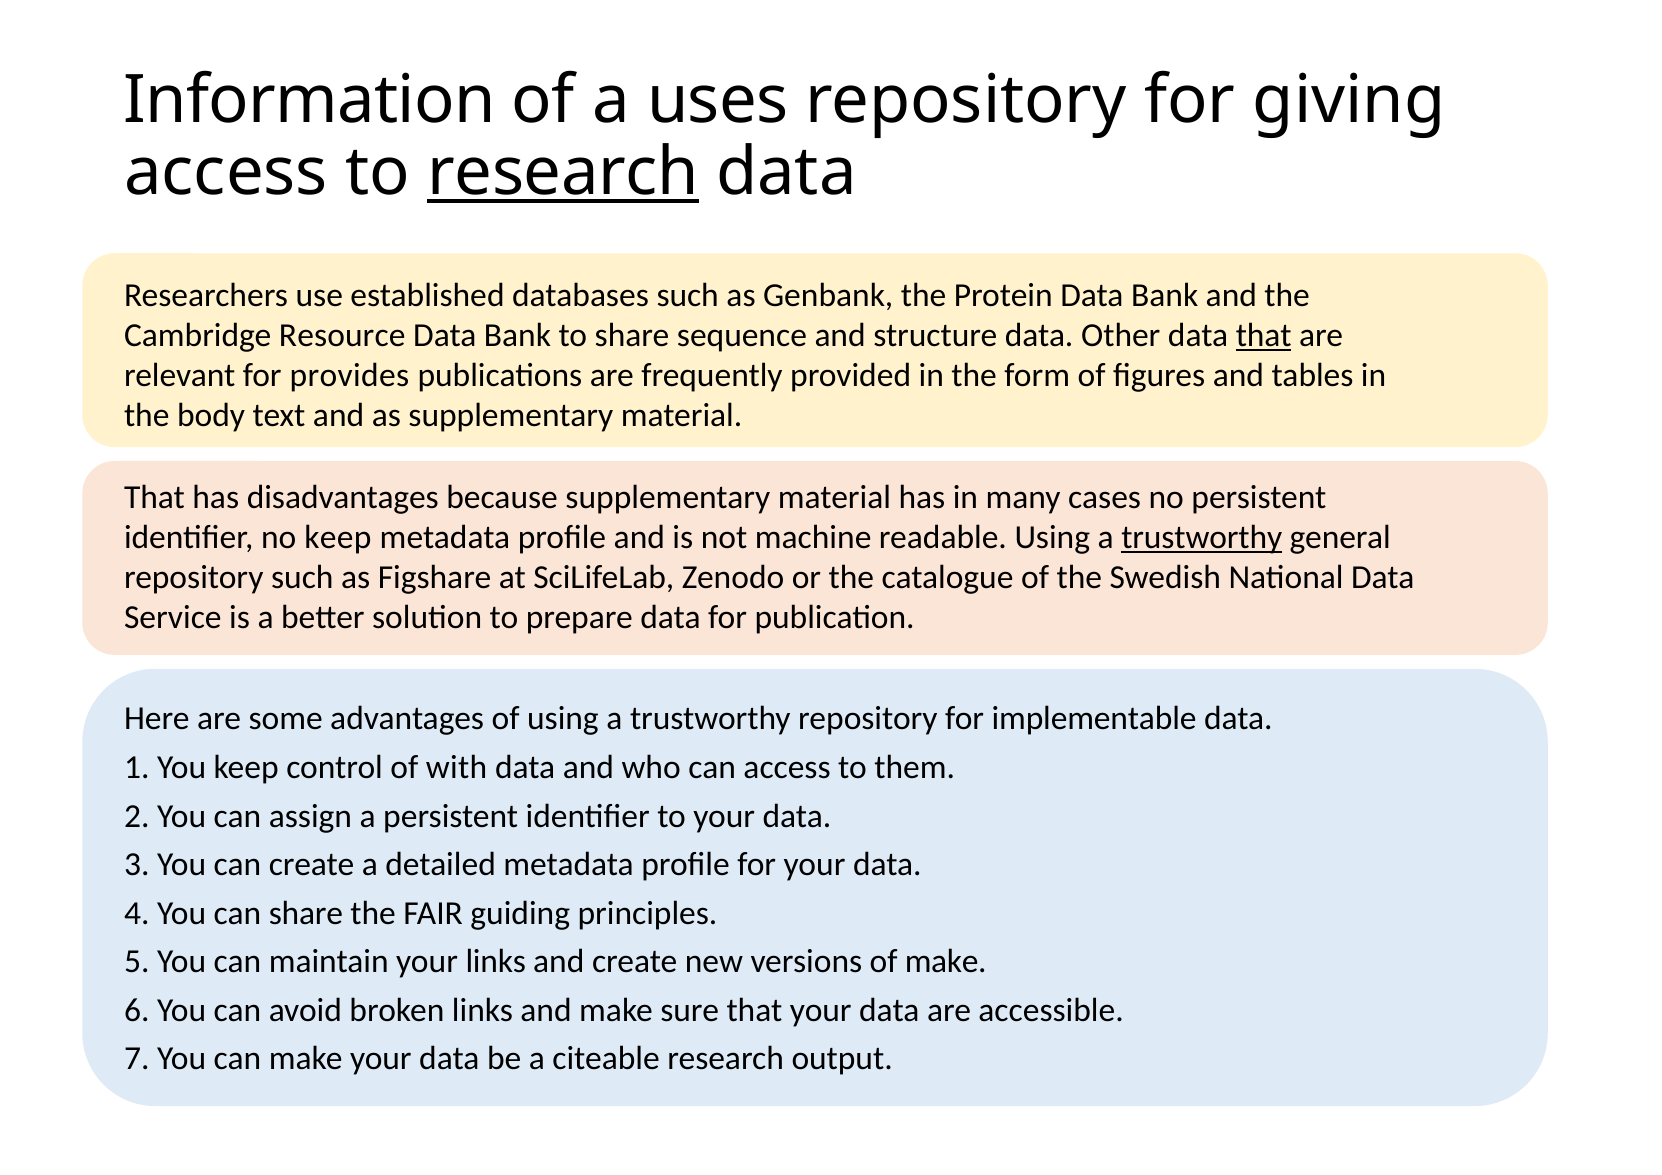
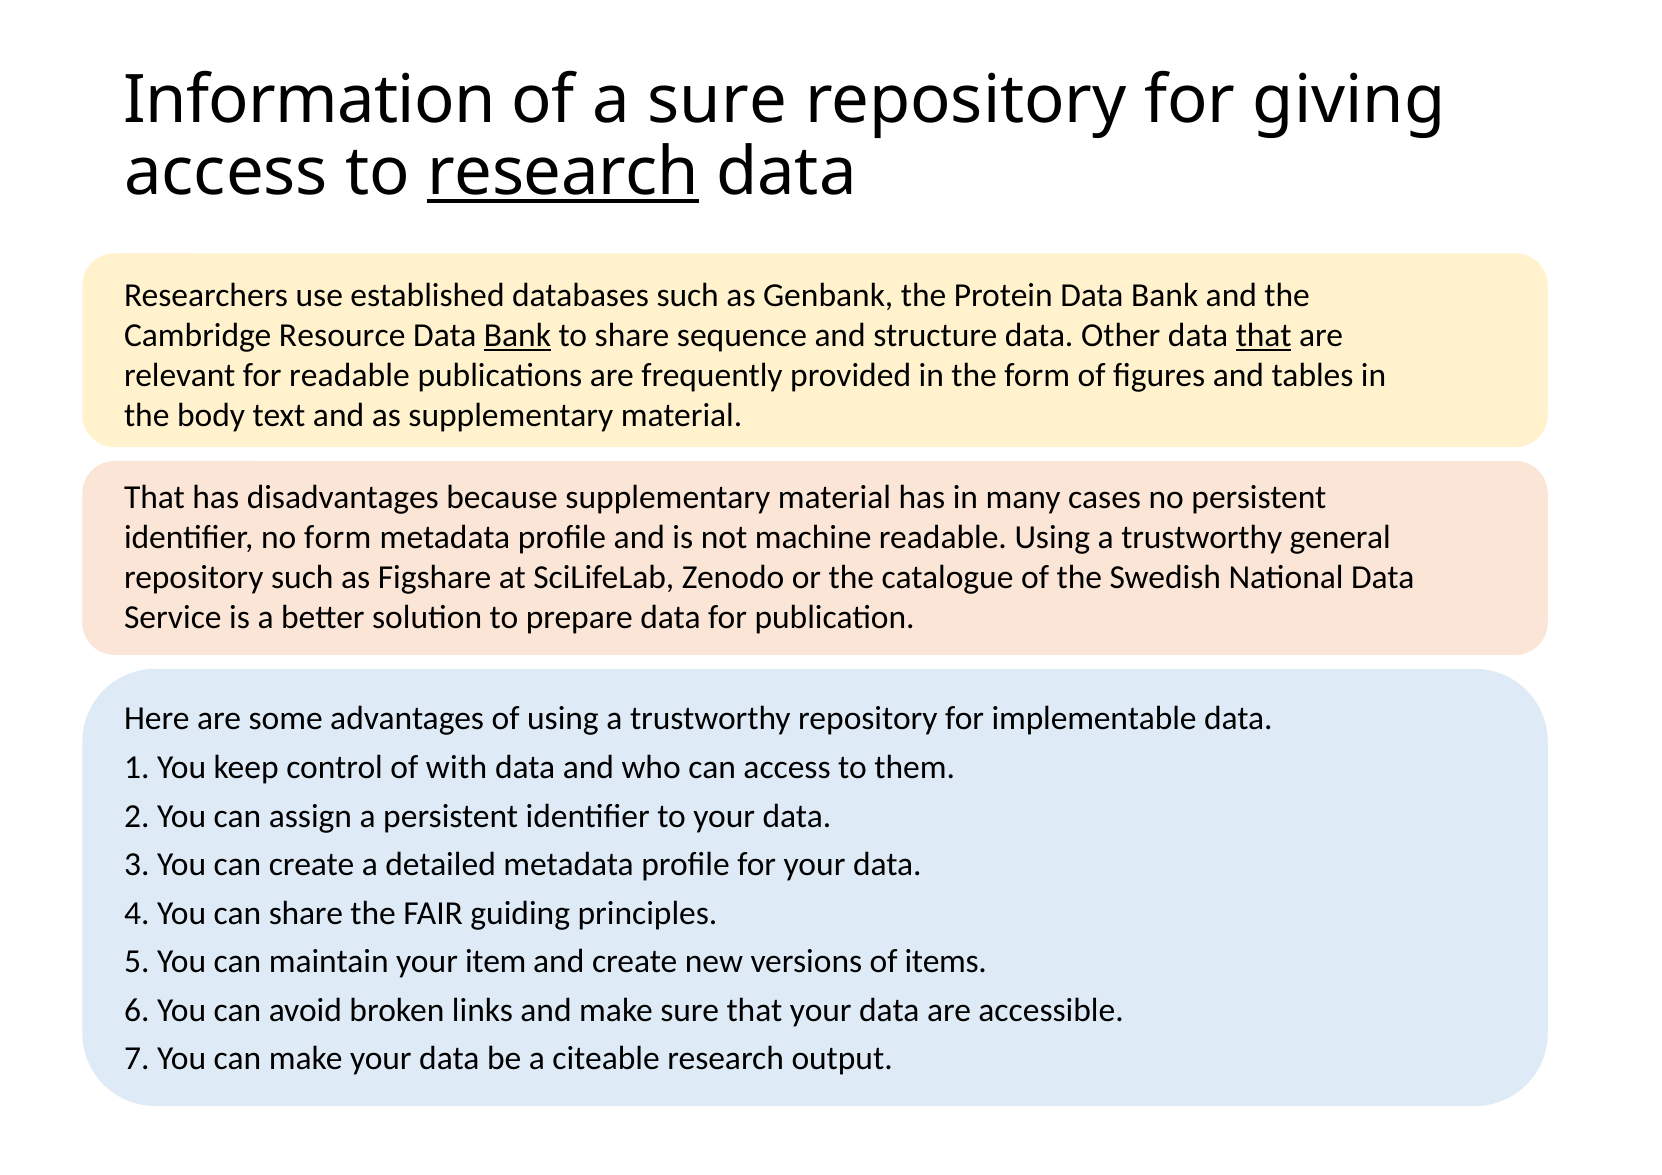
a uses: uses -> sure
Bank at (517, 335) underline: none -> present
for provides: provides -> readable
no keep: keep -> form
trustworthy at (1202, 538) underline: present -> none
your links: links -> item
of make: make -> items
